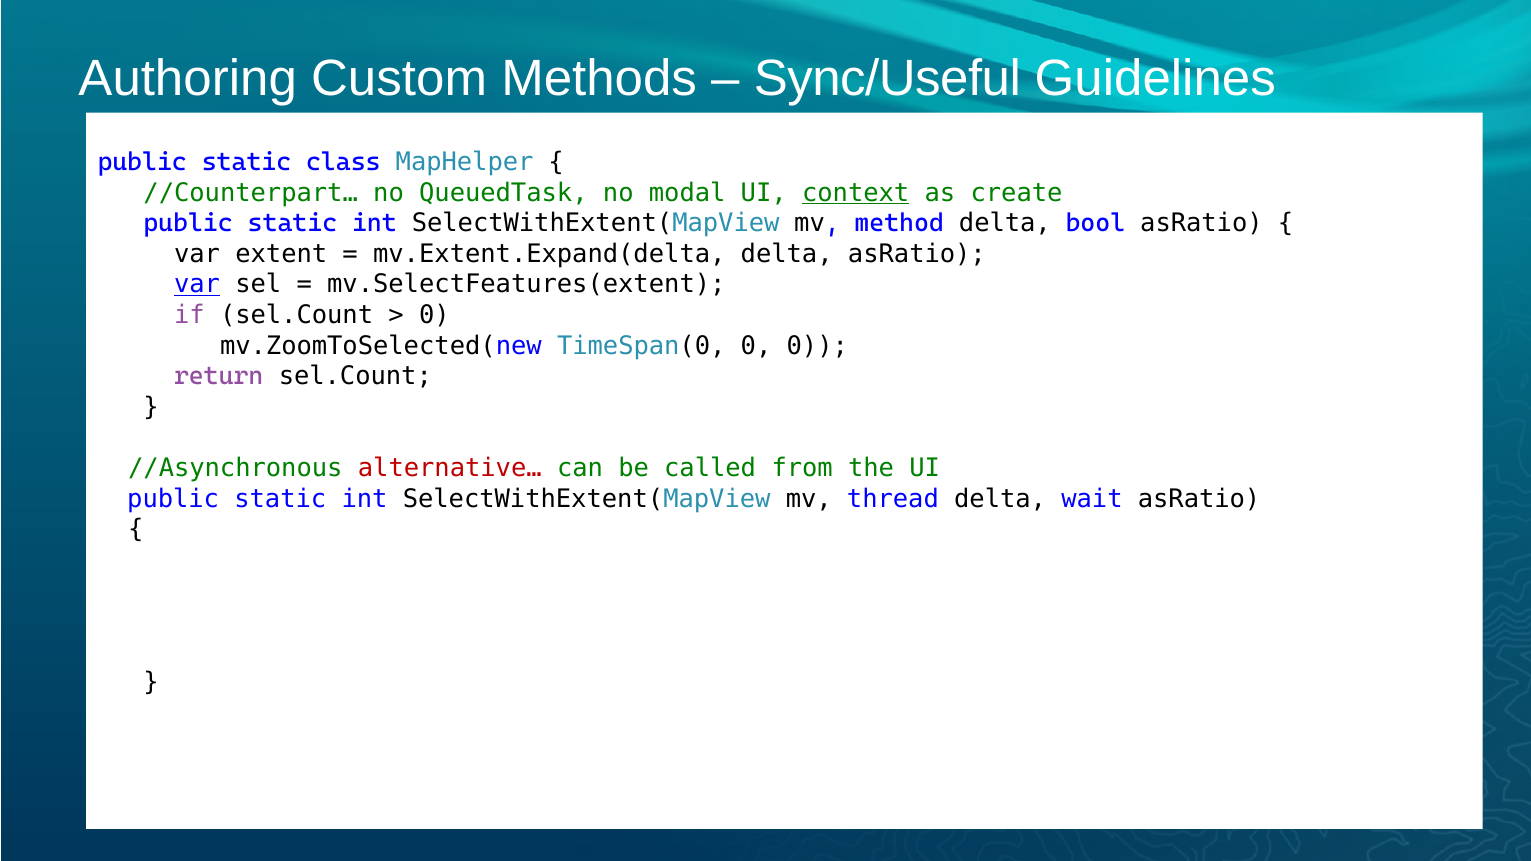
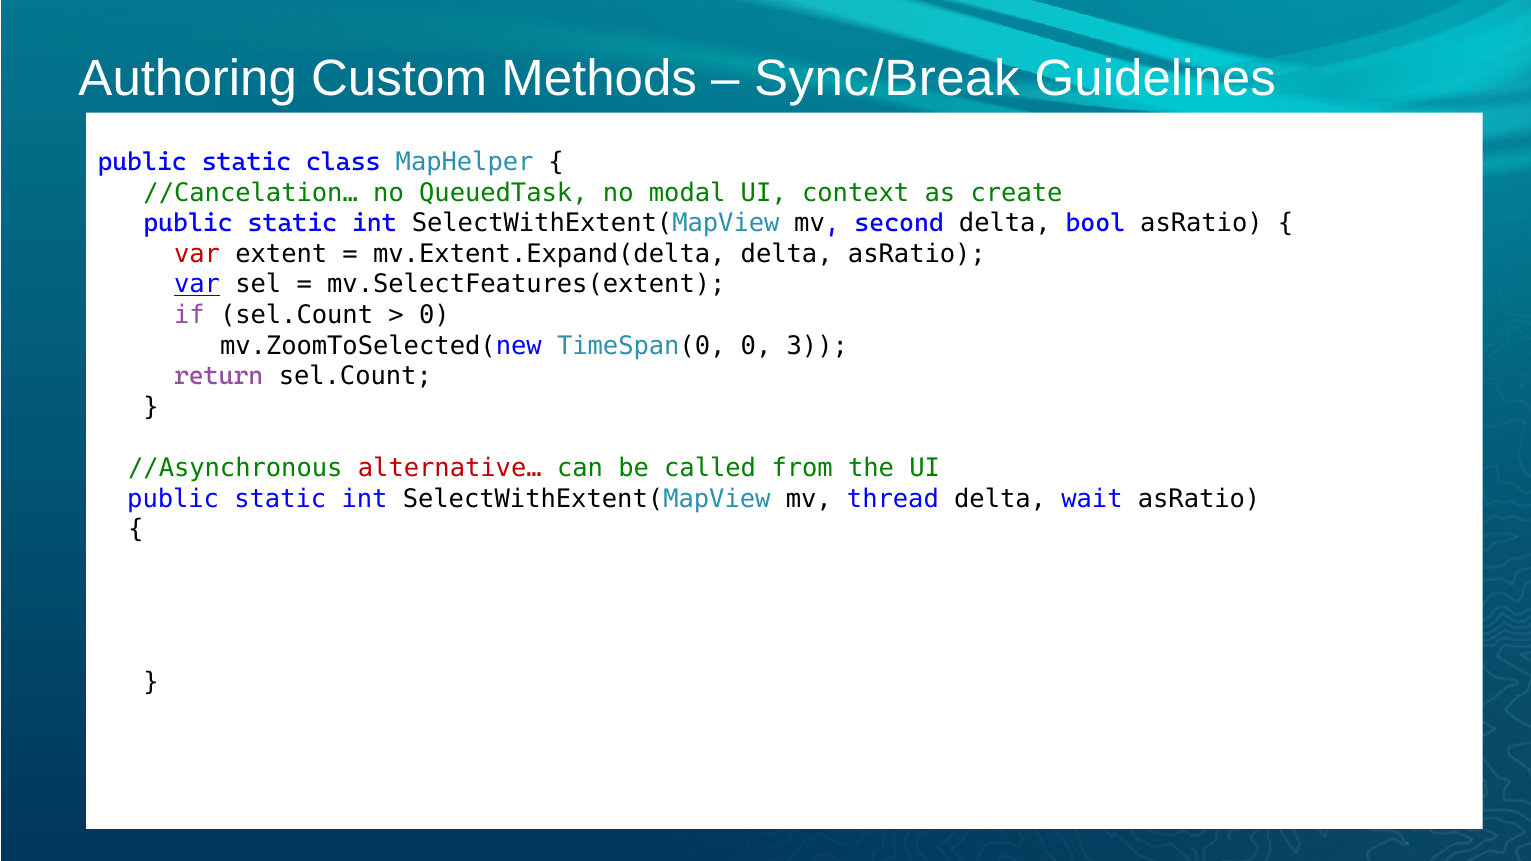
Sync/Useful: Sync/Useful -> Sync/Break
//Counterpart…: //Counterpart… -> //Cancelation…
context underline: present -> none
method: method -> second
var at (197, 254) colour: black -> red
0 0: 0 -> 3
